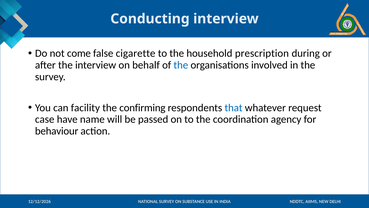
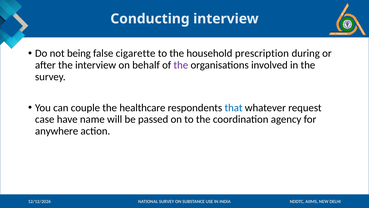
come: come -> being
the at (181, 65) colour: blue -> purple
facility: facility -> couple
confirming: confirming -> healthcare
behaviour: behaviour -> anywhere
